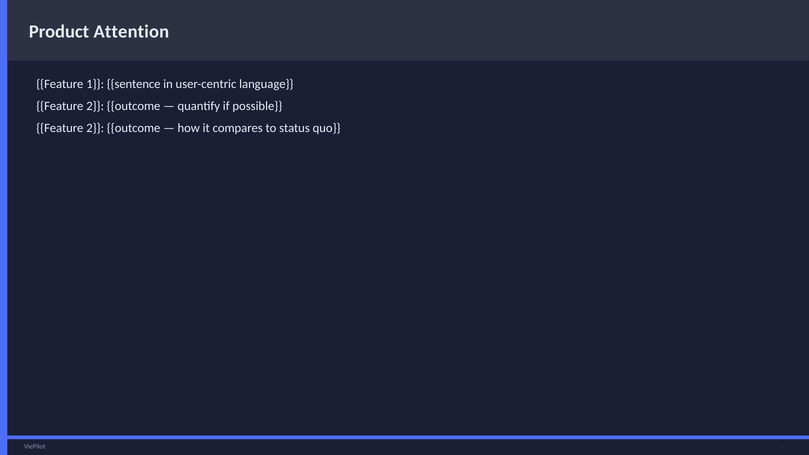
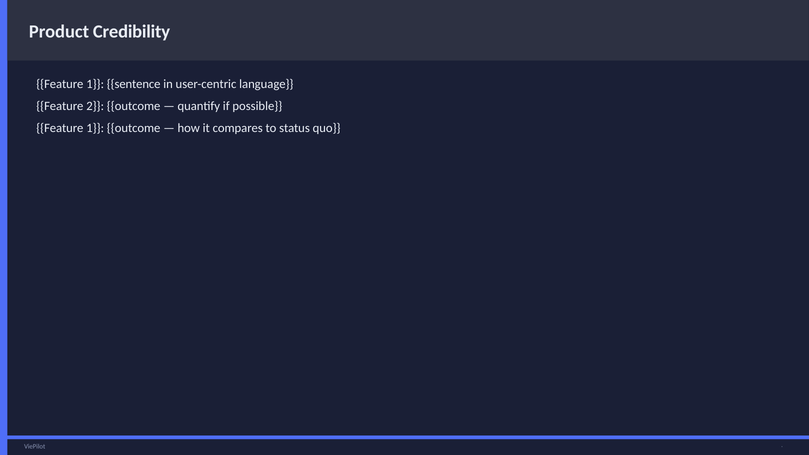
Attention: Attention -> Credibility
2 at (95, 128): 2 -> 1
